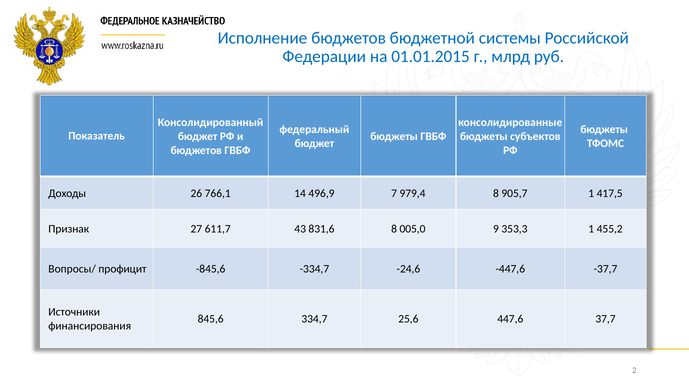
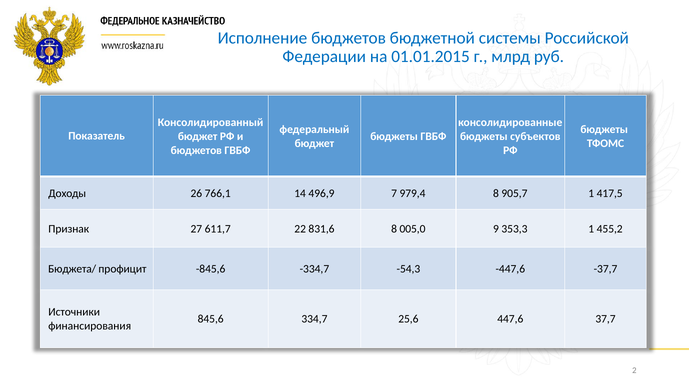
43: 43 -> 22
Вопросы/: Вопросы/ -> Бюджета/
-24,6: -24,6 -> -54,3
